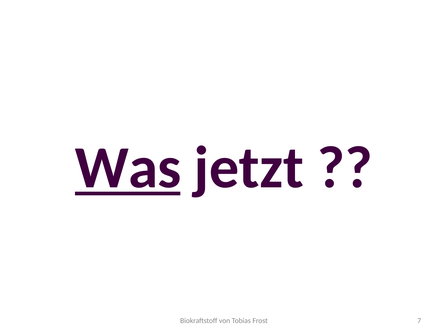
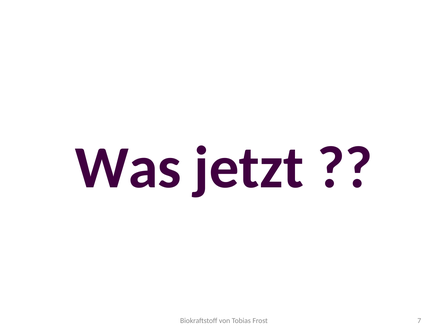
Was underline: present -> none
